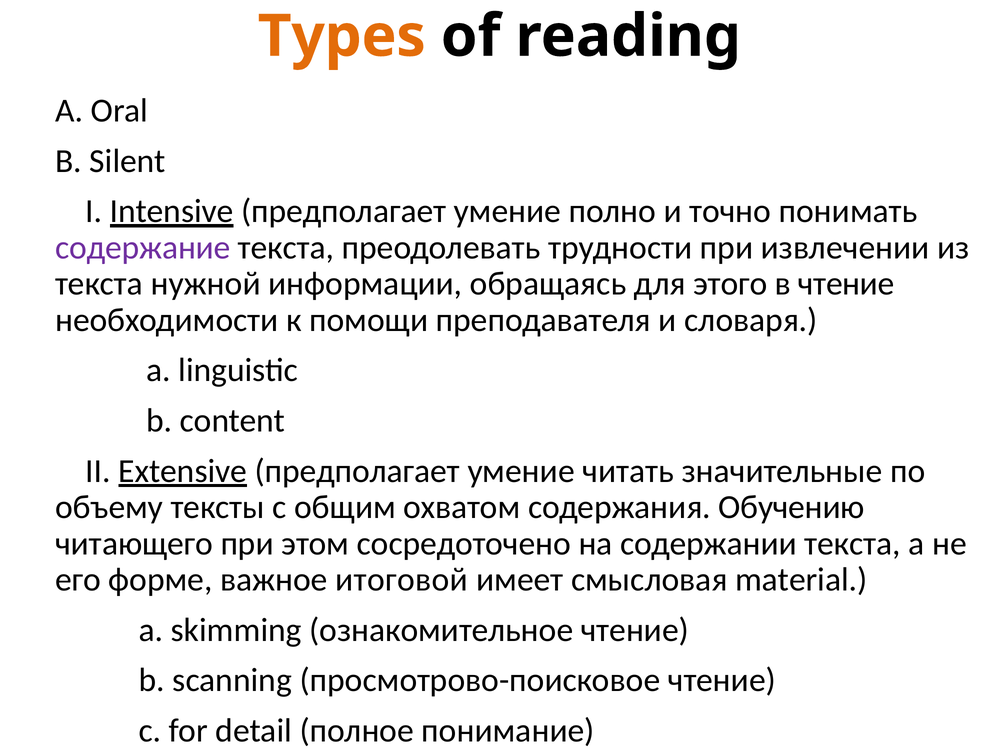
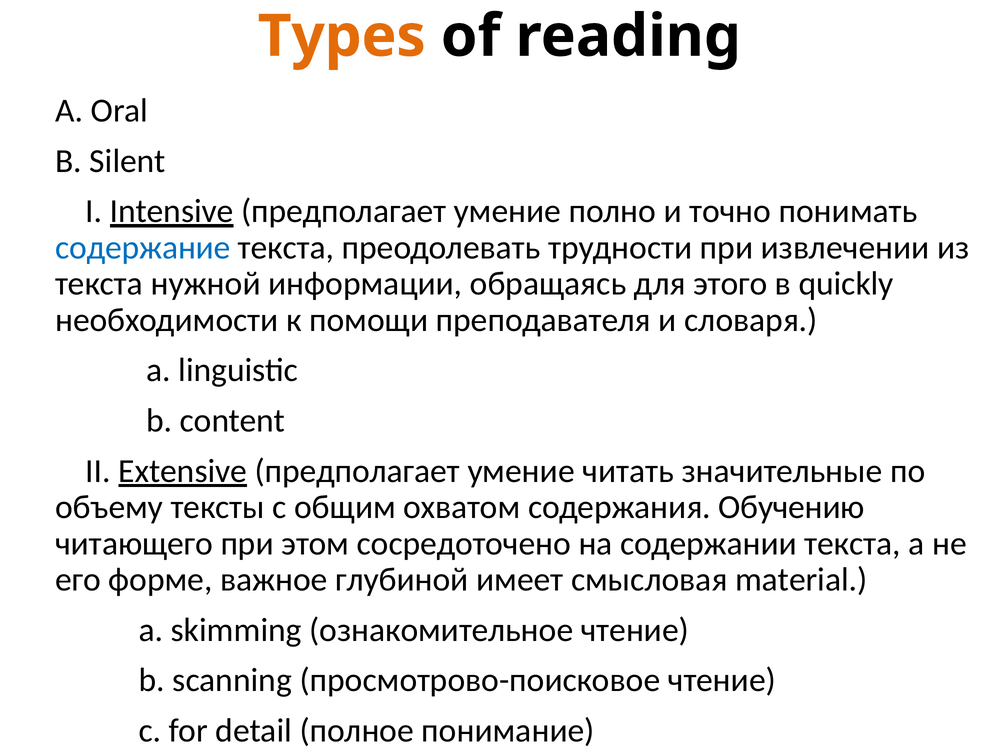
содержание colour: purple -> blue
в чтение: чтение -> quickly
итоговой: итоговой -> глубиной
